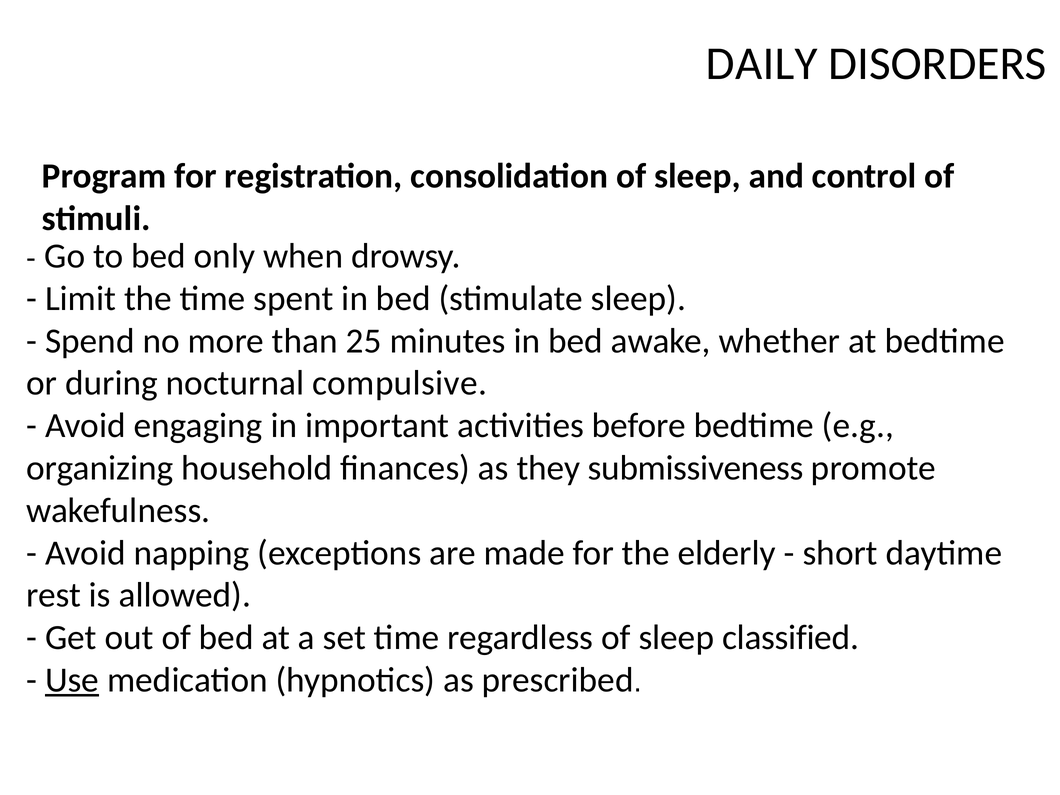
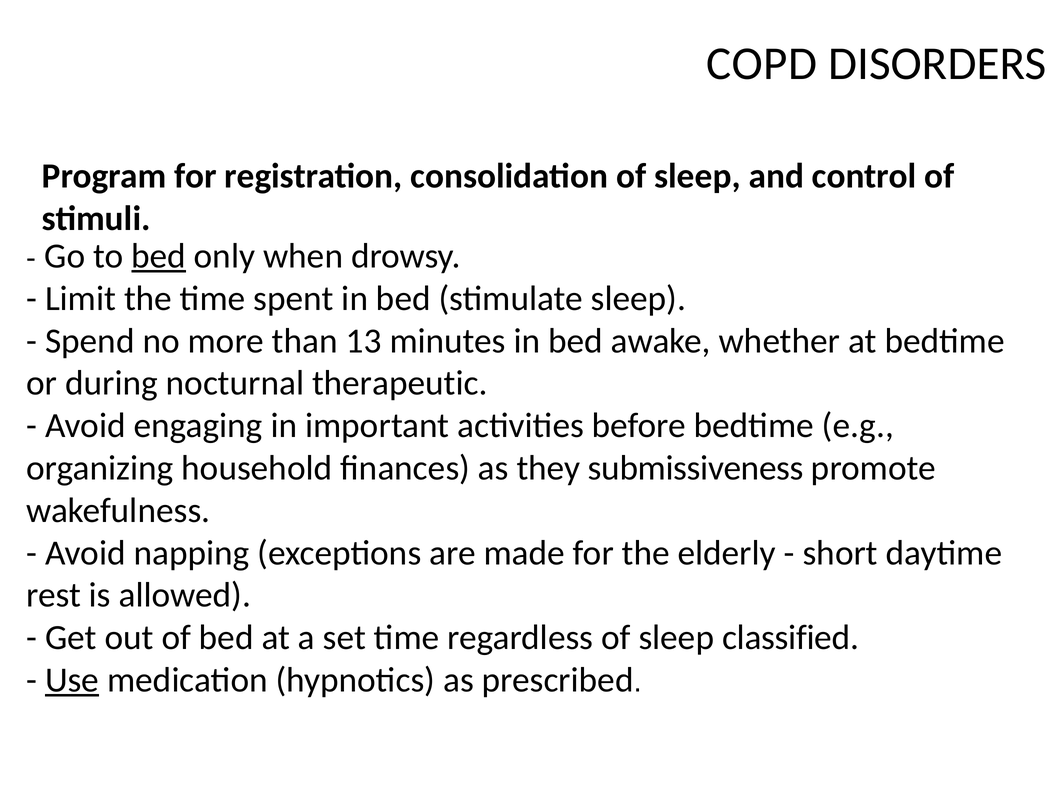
DAILY: DAILY -> COPD
bed at (159, 256) underline: none -> present
25: 25 -> 13
compulsive: compulsive -> therapeutic
